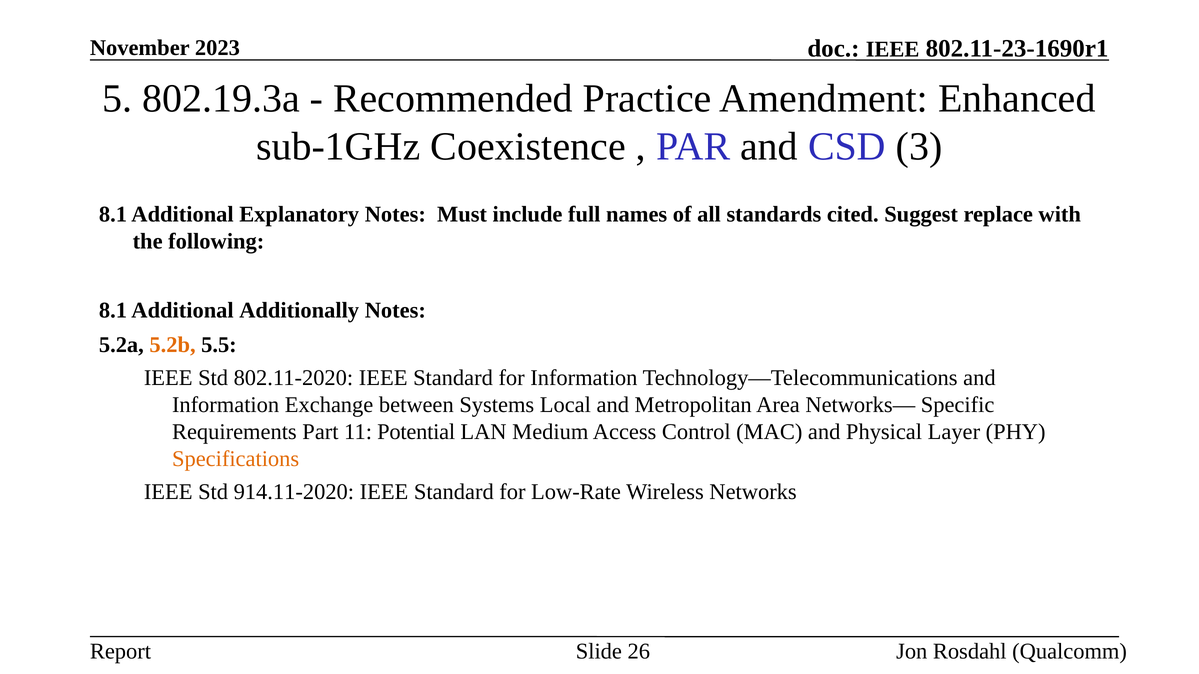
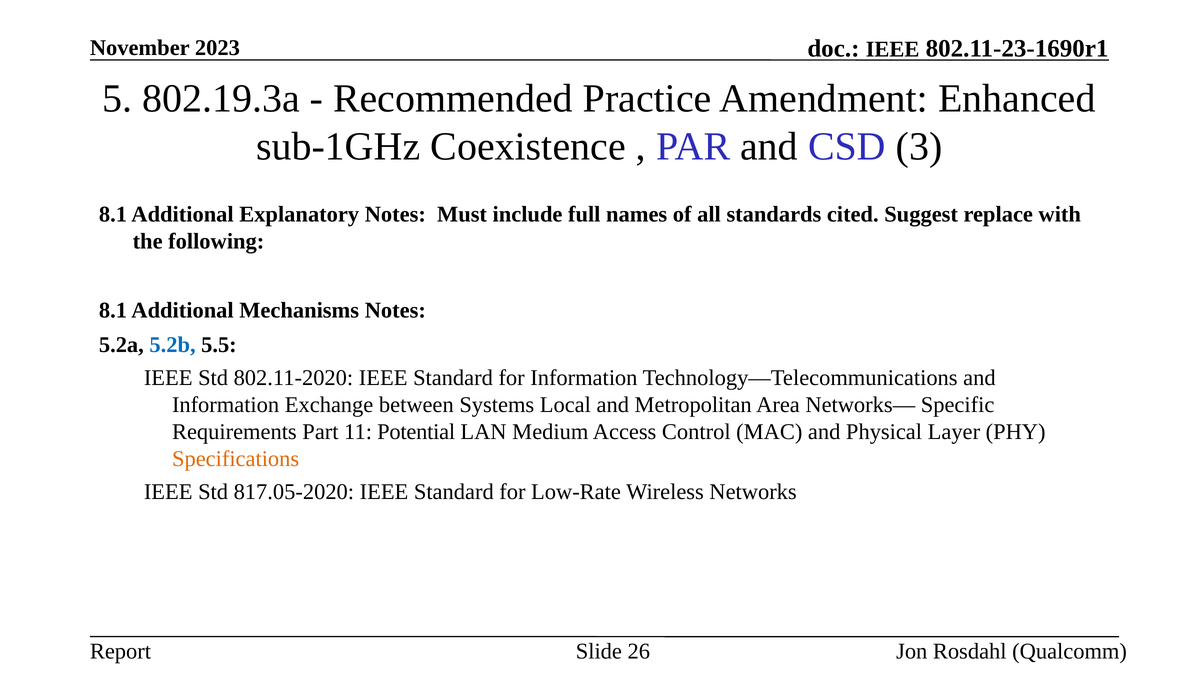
Additionally: Additionally -> Mechanisms
5.2b colour: orange -> blue
914.11-2020: 914.11-2020 -> 817.05-2020
